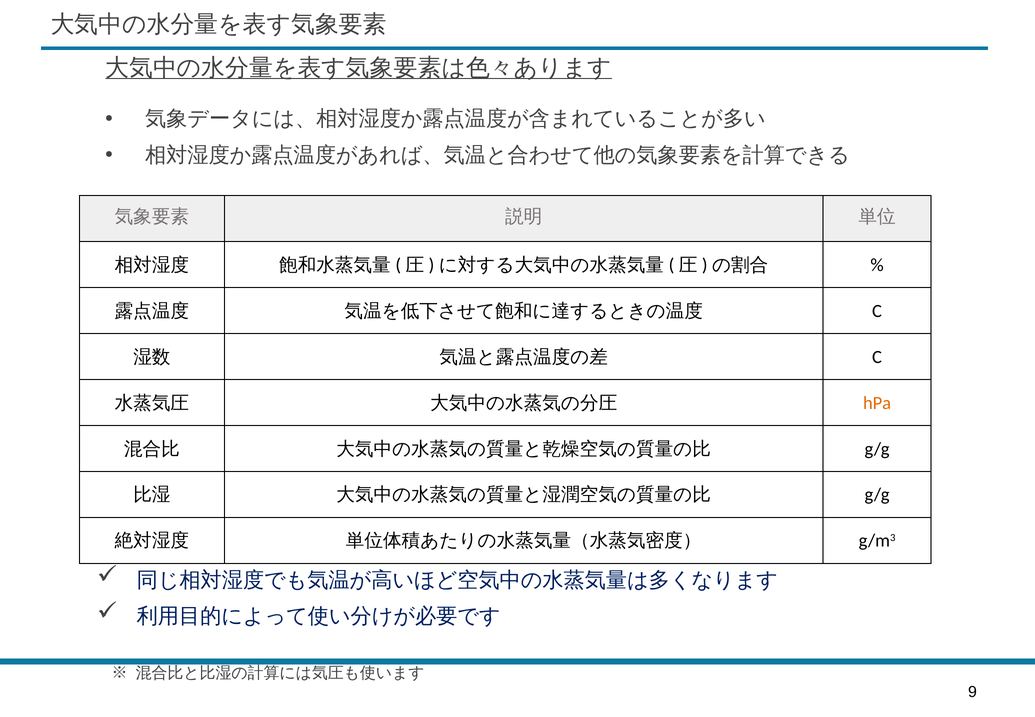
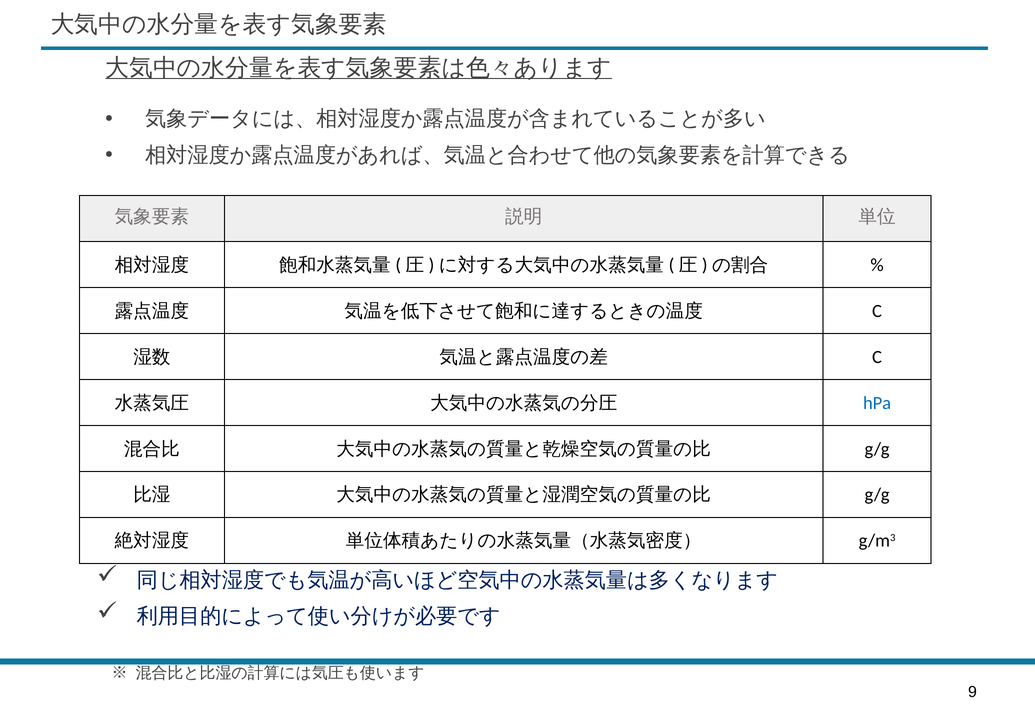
hPa colour: orange -> blue
